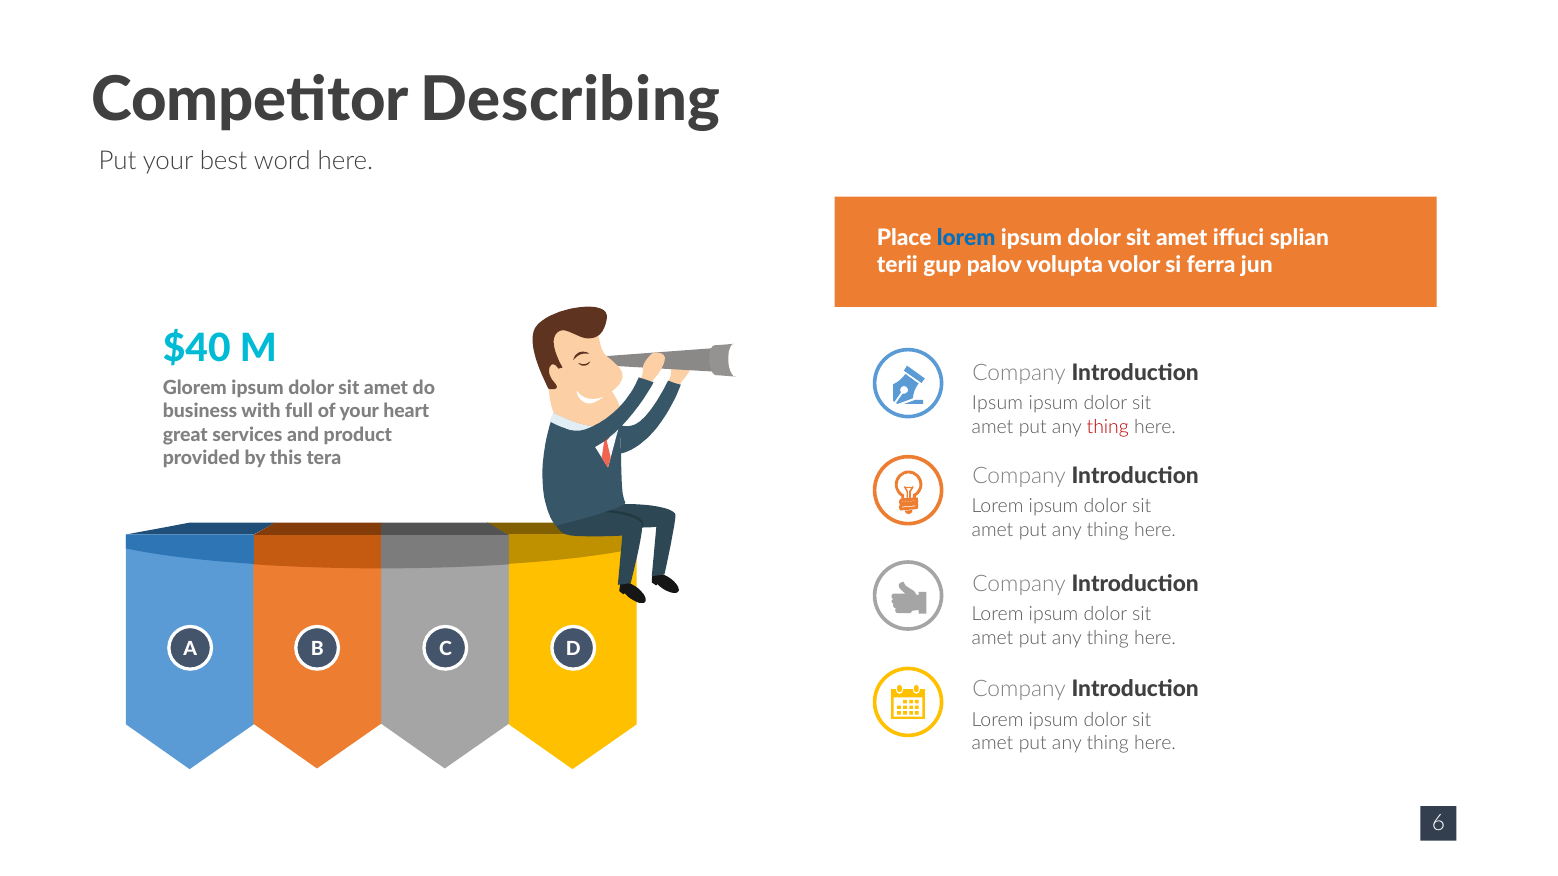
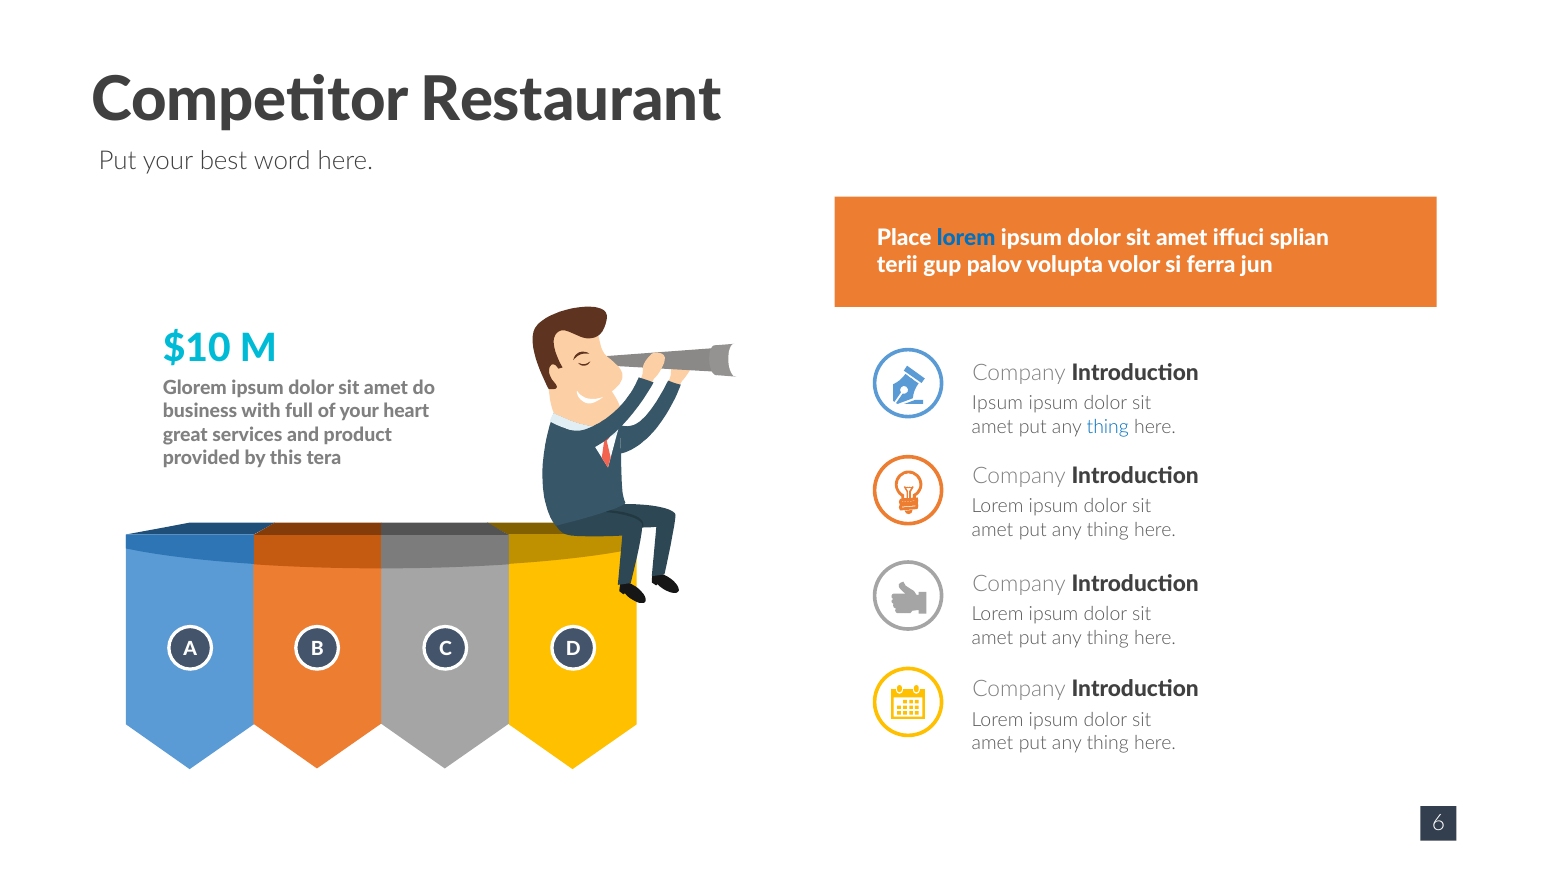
Describing: Describing -> Restaurant
$40: $40 -> $10
thing at (1108, 427) colour: red -> blue
